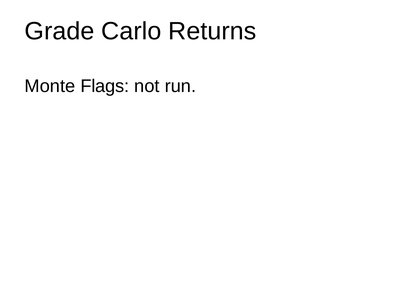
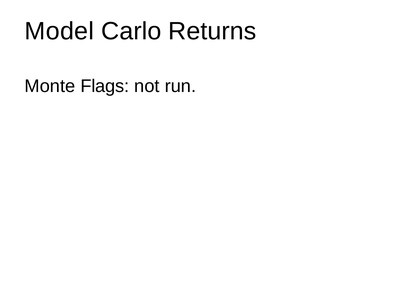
Grade: Grade -> Model
